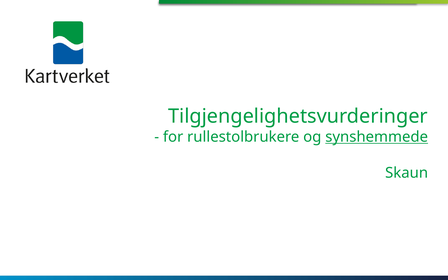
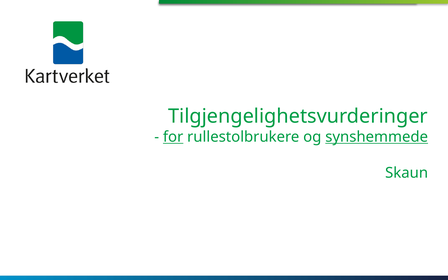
for underline: none -> present
